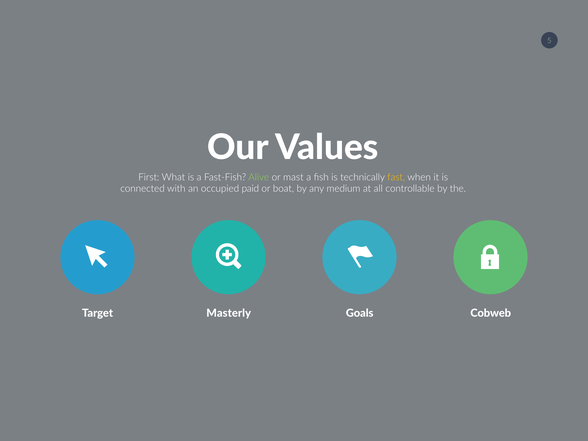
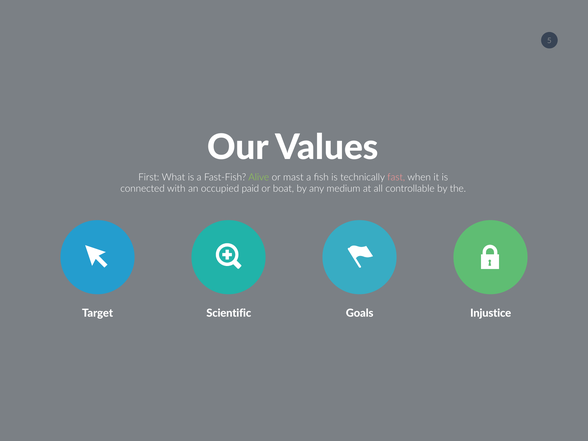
fast colour: yellow -> pink
Masterly: Masterly -> Scientific
Cobweb: Cobweb -> Injustice
